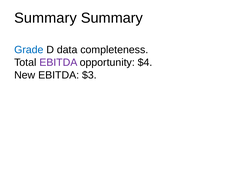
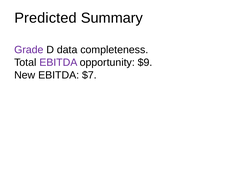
Summary at (46, 18): Summary -> Predicted
Grade colour: blue -> purple
$4: $4 -> $9
$3: $3 -> $7
